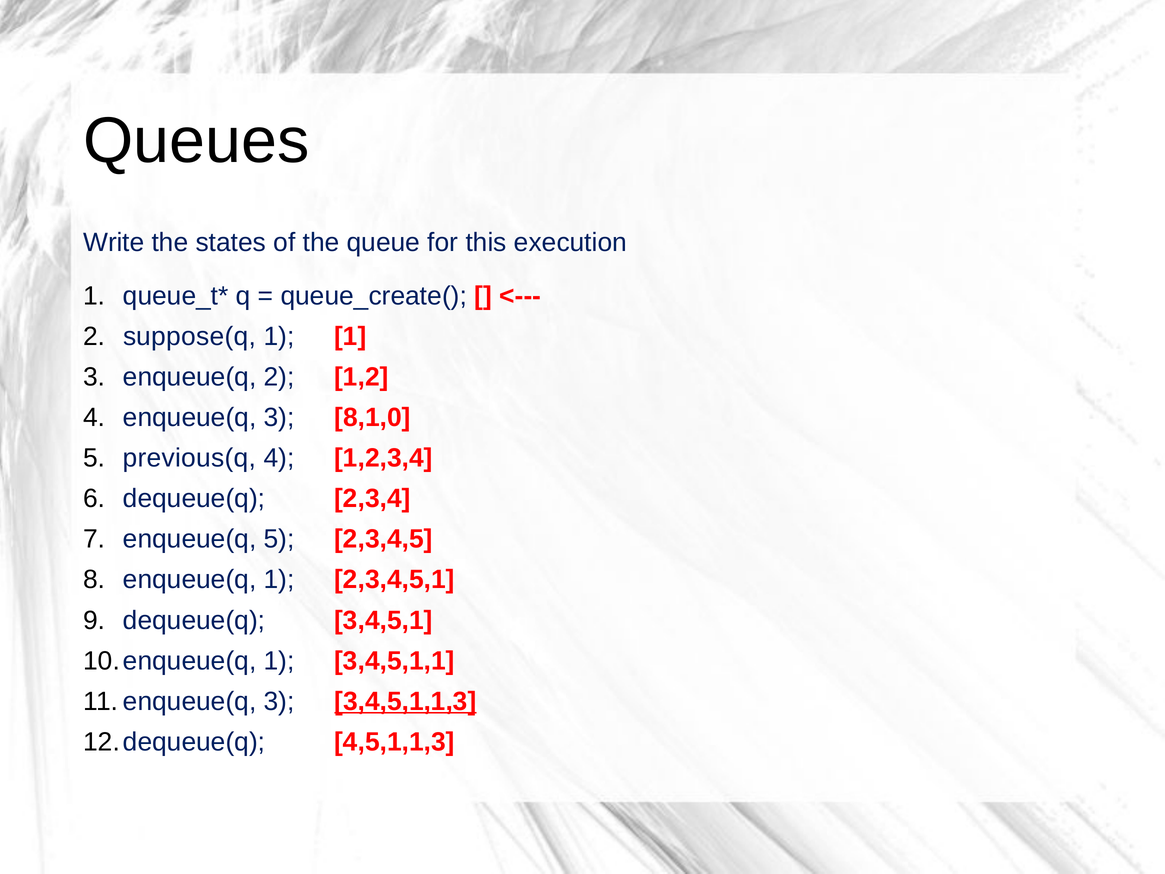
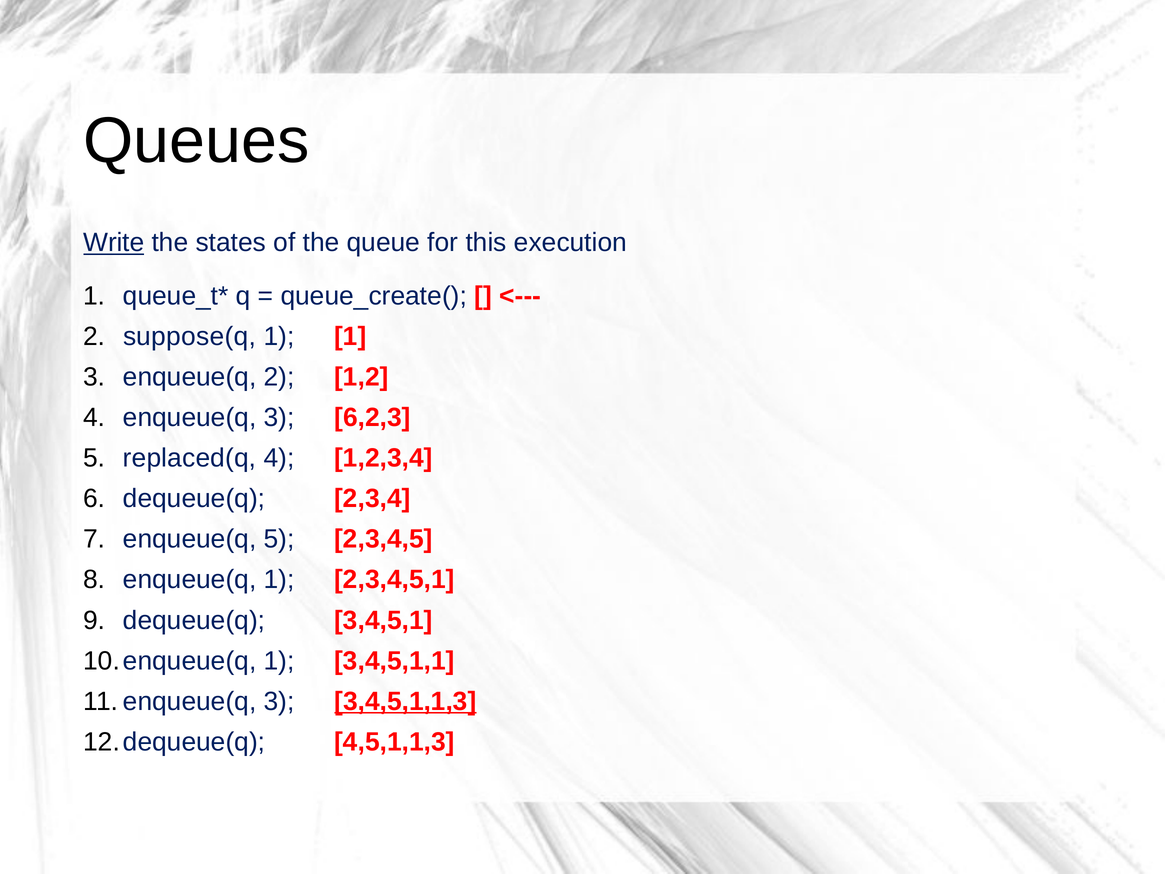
Write underline: none -> present
8,1,0: 8,1,0 -> 6,2,3
previous(q: previous(q -> replaced(q
